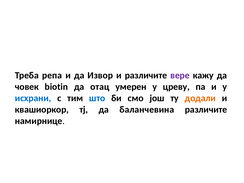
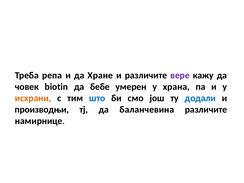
Извор: Извор -> Хране
отац: отац -> бебе
цреву: цреву -> храна
исхрани colour: blue -> orange
додали colour: orange -> blue
квашиоркор: квашиоркор -> производњи
